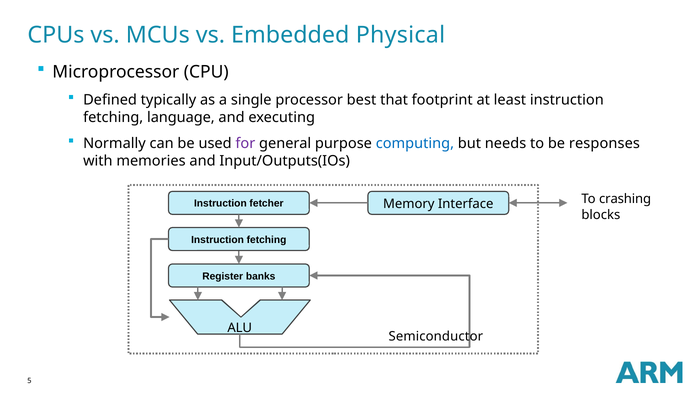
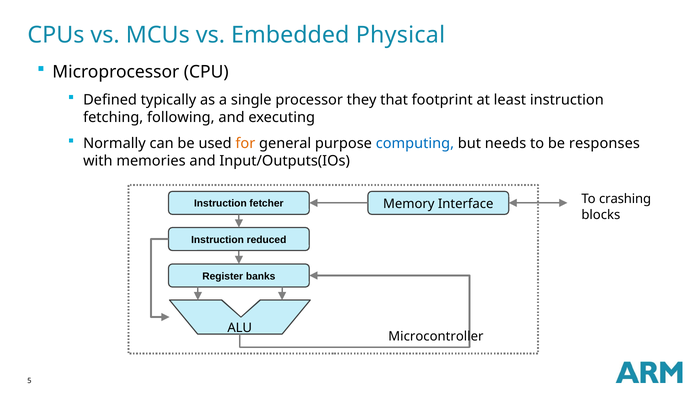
best: best -> they
language: language -> following
for colour: purple -> orange
fetching at (267, 240): fetching -> reduced
Semiconductor: Semiconductor -> Microcontroller
